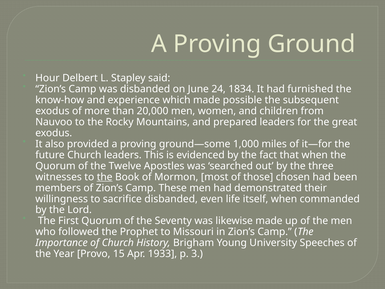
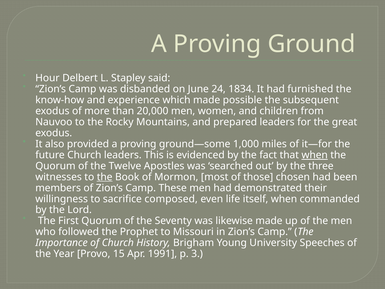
when at (315, 155) underline: none -> present
sacrifice disbanded: disbanded -> composed
1933: 1933 -> 1991
